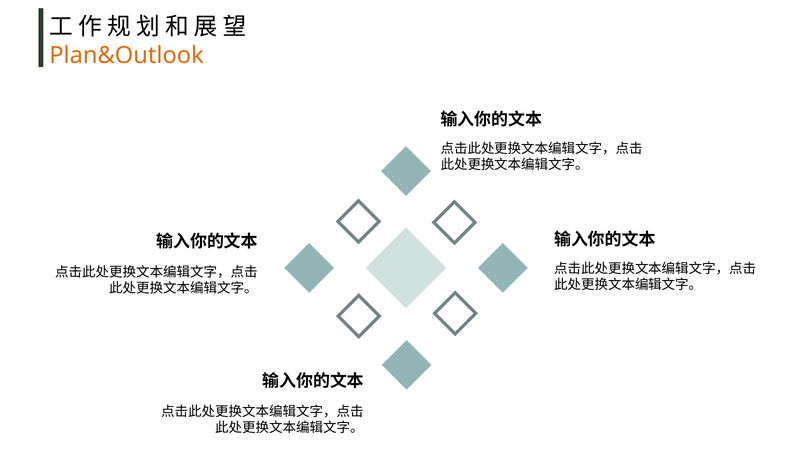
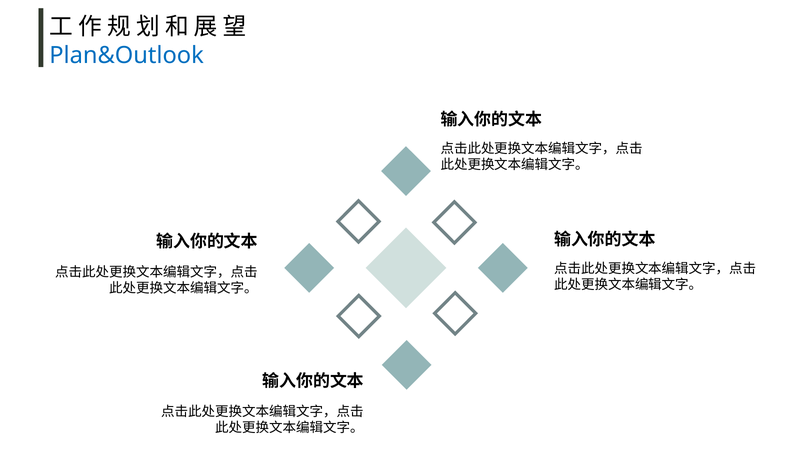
Plan&Outlook colour: orange -> blue
